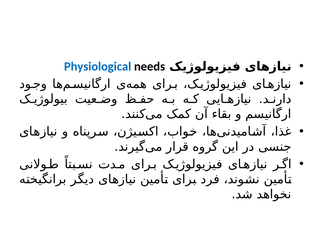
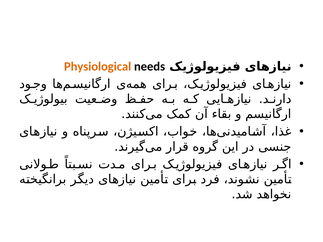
Physiological colour: blue -> orange
